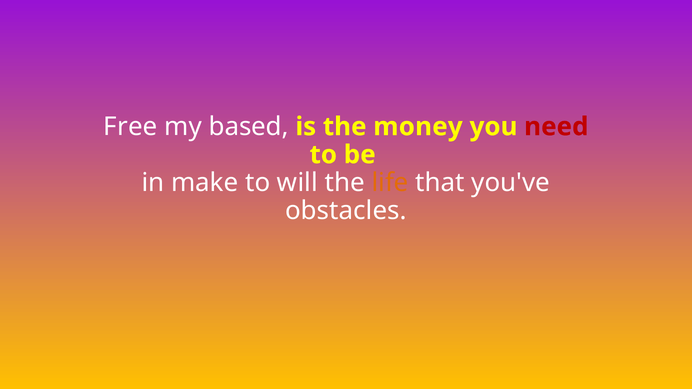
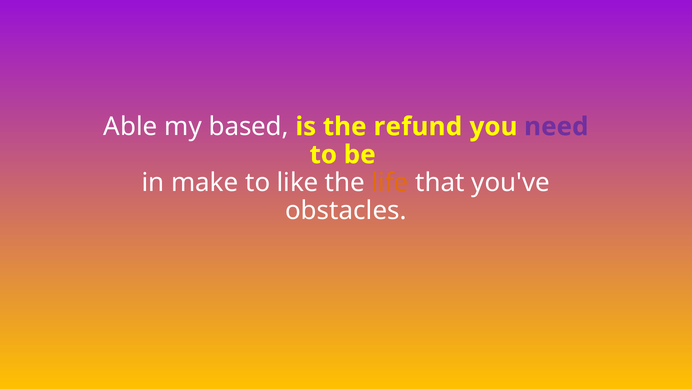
Free: Free -> Able
money: money -> refund
need colour: red -> purple
will: will -> like
